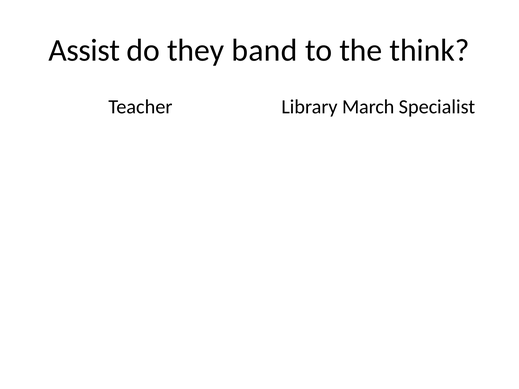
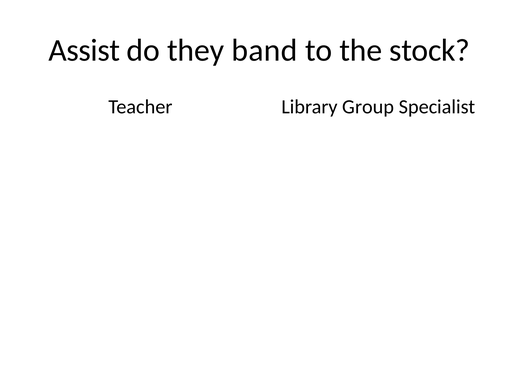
think: think -> stock
March: March -> Group
